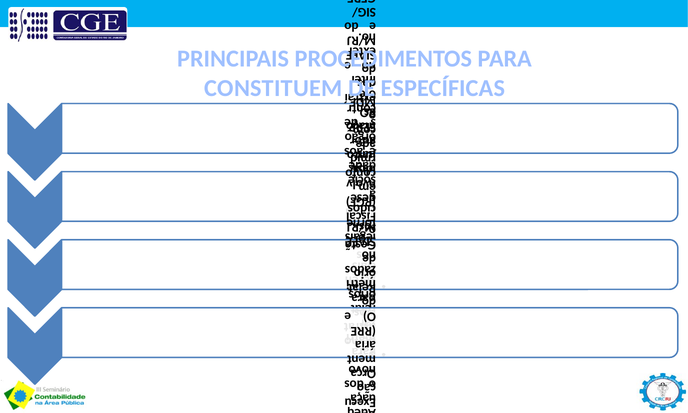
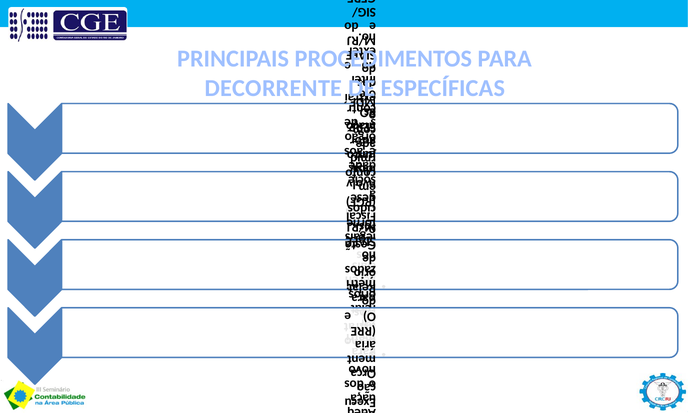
CONSTITUEM: CONSTITUEM -> DECORRENTE
